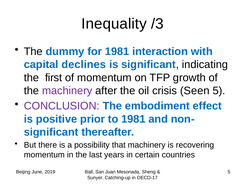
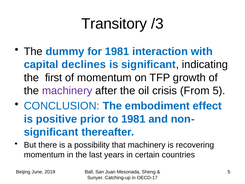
Inequality: Inequality -> Transitory
Seen: Seen -> From
CONCLUSION colour: purple -> blue
